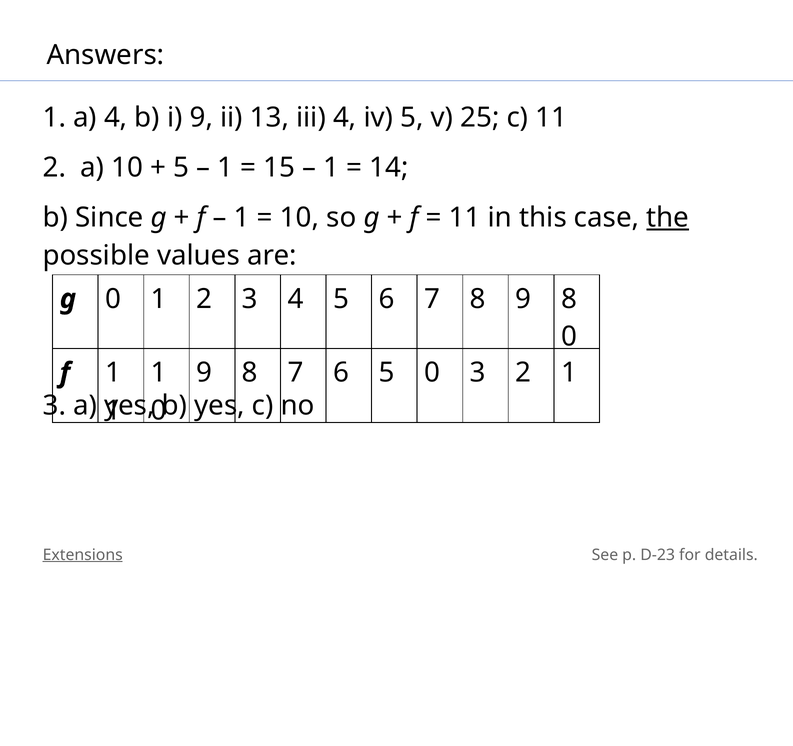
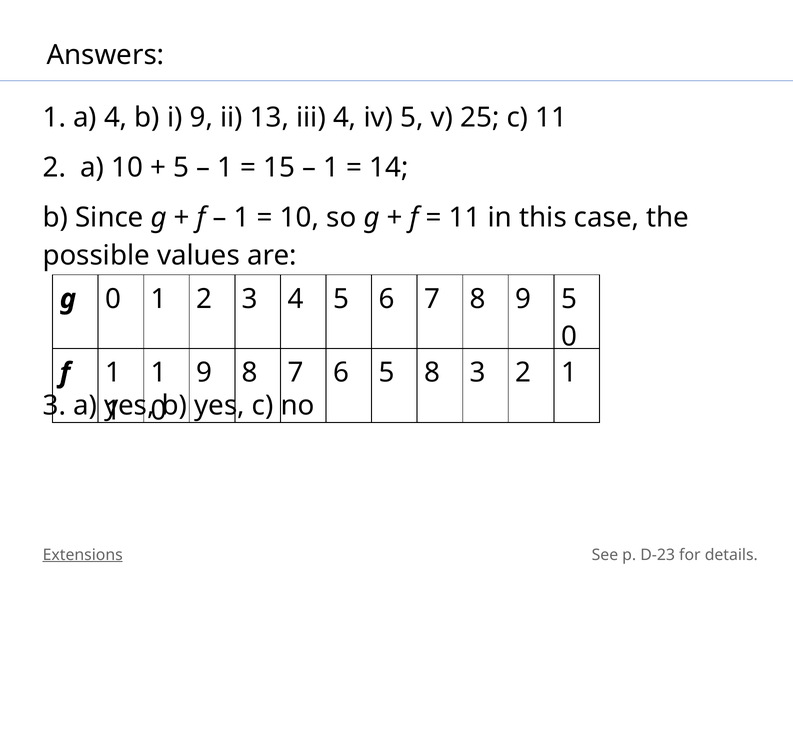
the underline: present -> none
8 9 8: 8 -> 5
5 0: 0 -> 8
